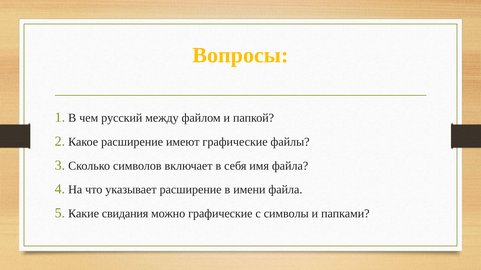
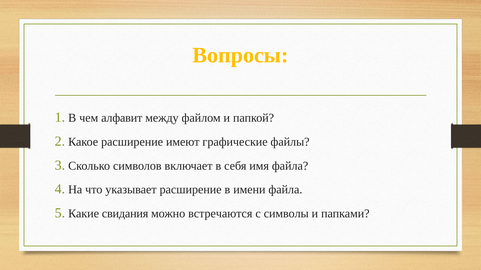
русский: русский -> алфавит
можно графические: графические -> встречаются
